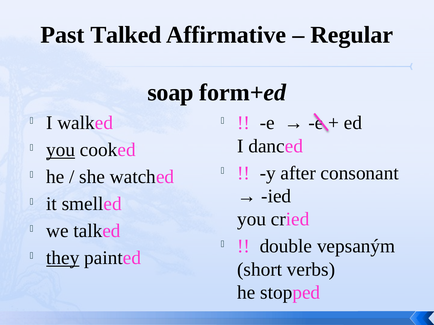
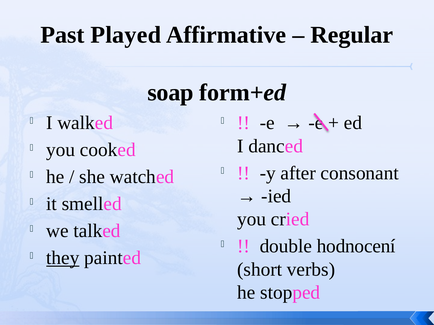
Past Talked: Talked -> Played
you at (61, 150) underline: present -> none
vepsaným: vepsaným -> hodnocení
